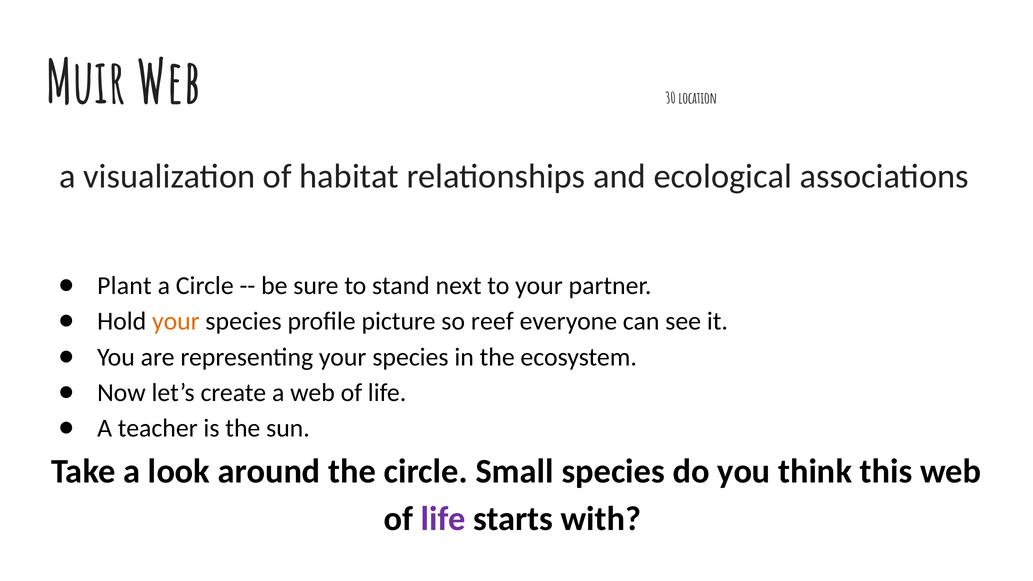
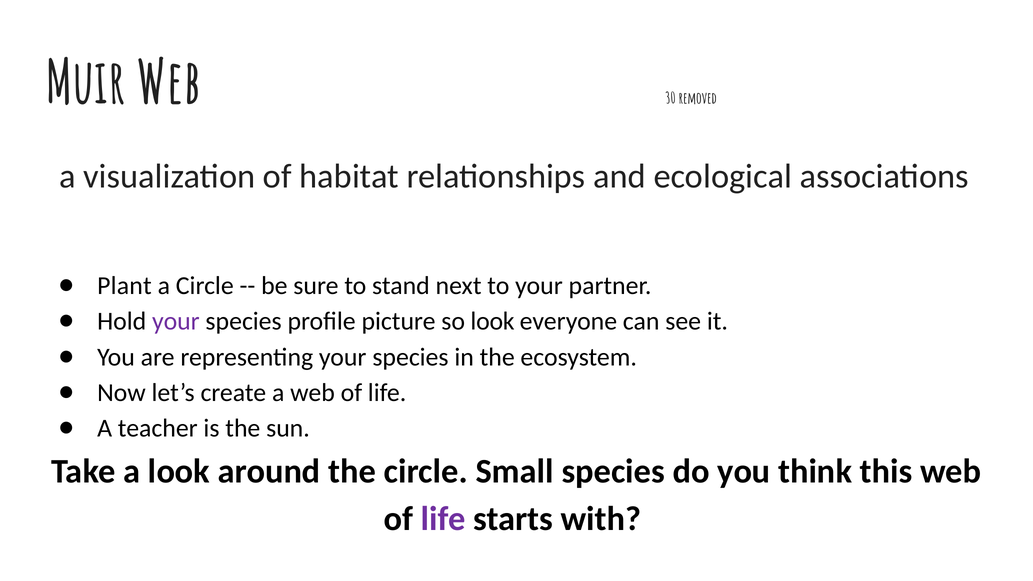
location: location -> removed
your at (176, 322) colour: orange -> purple
so reef: reef -> look
